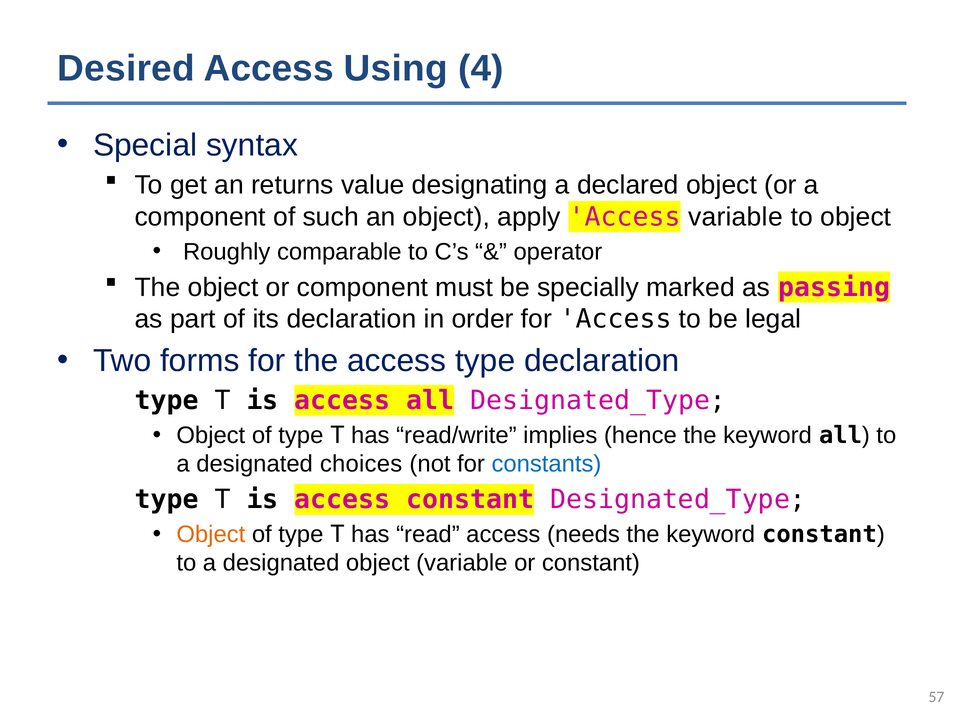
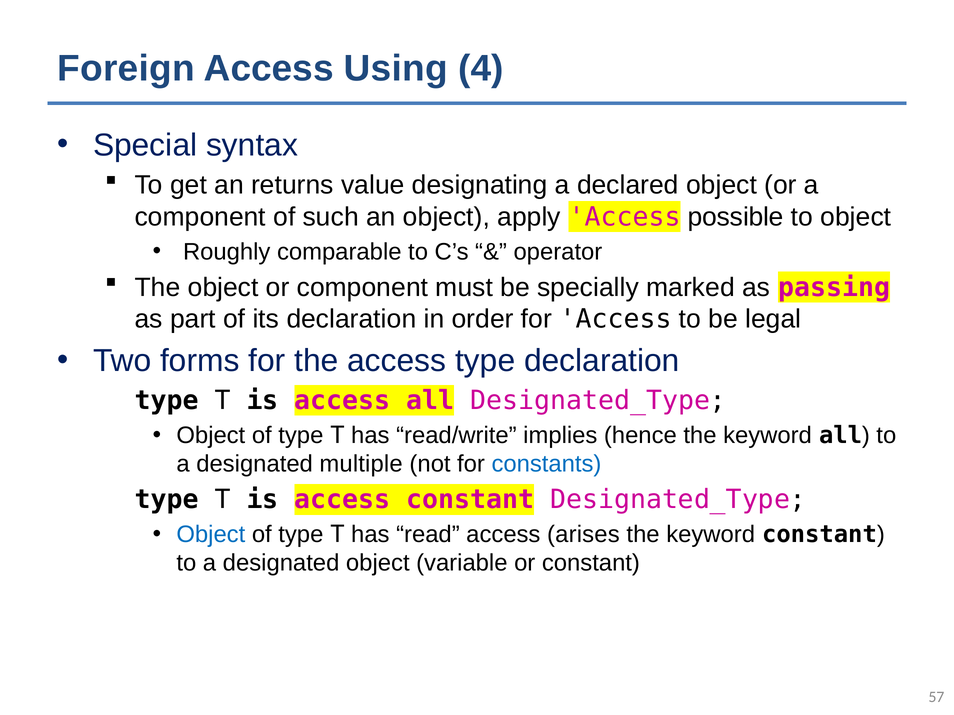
Desired: Desired -> Foreign
Access variable: variable -> possible
choices: choices -> multiple
Object at (211, 535) colour: orange -> blue
needs: needs -> arises
